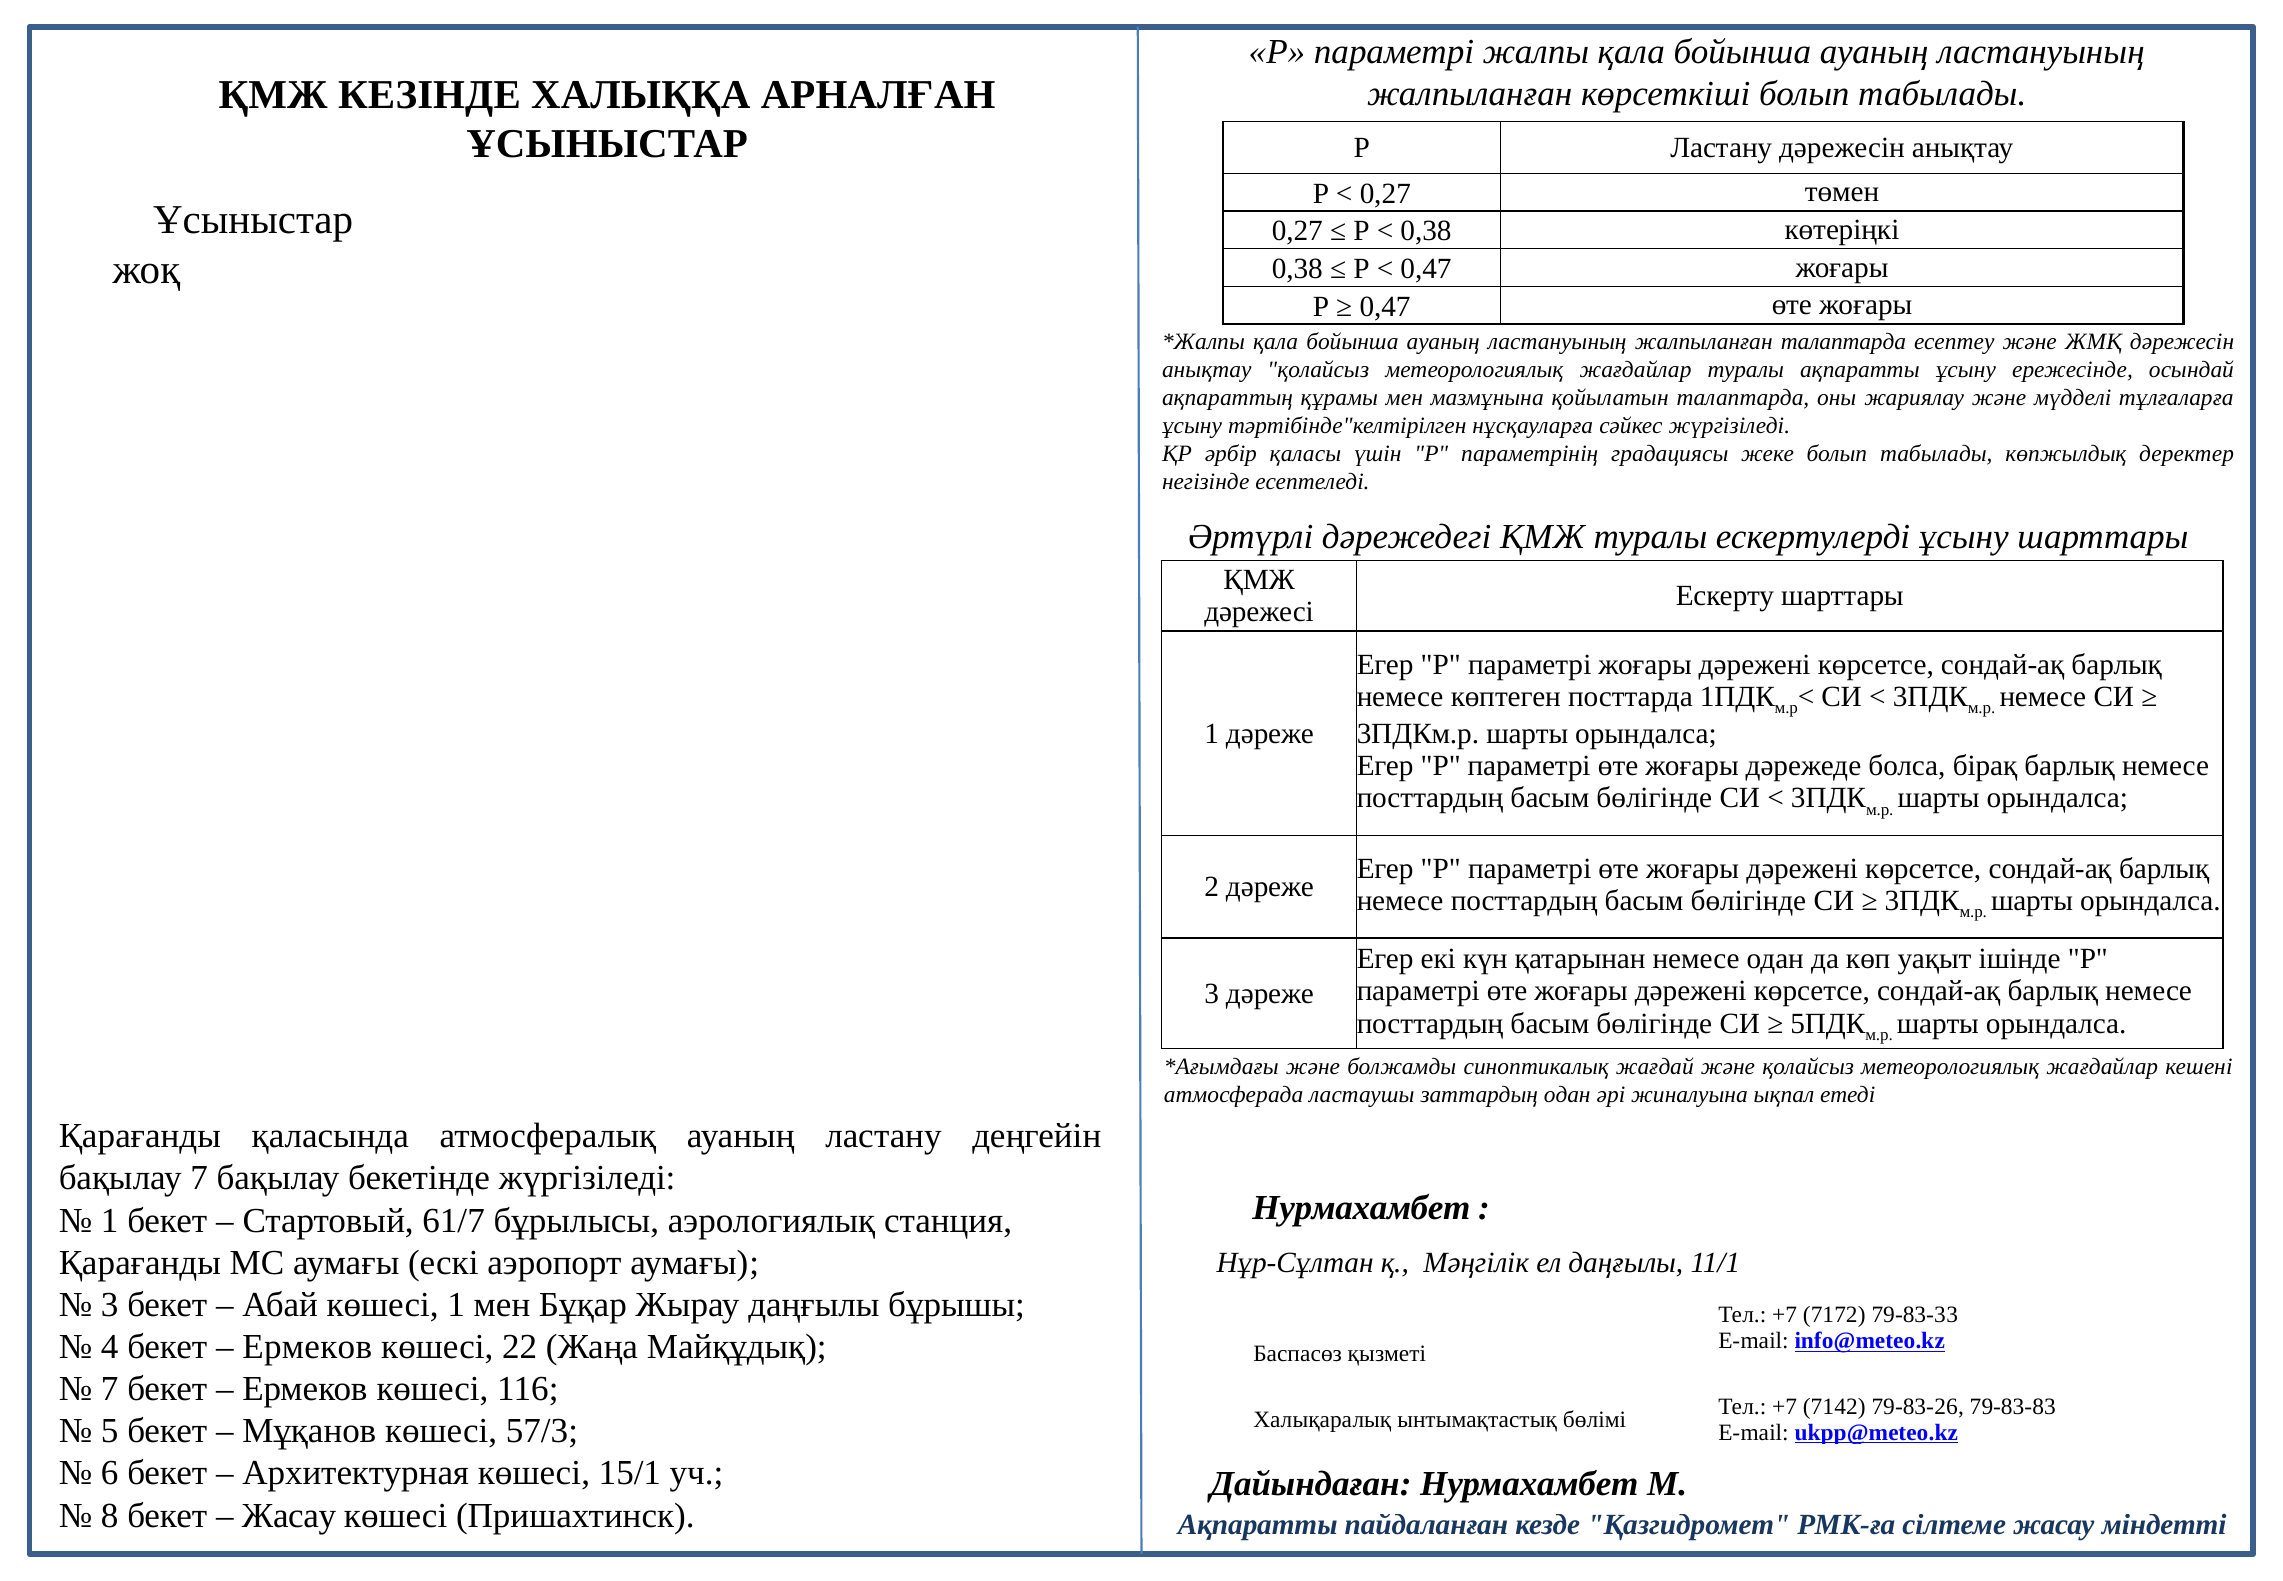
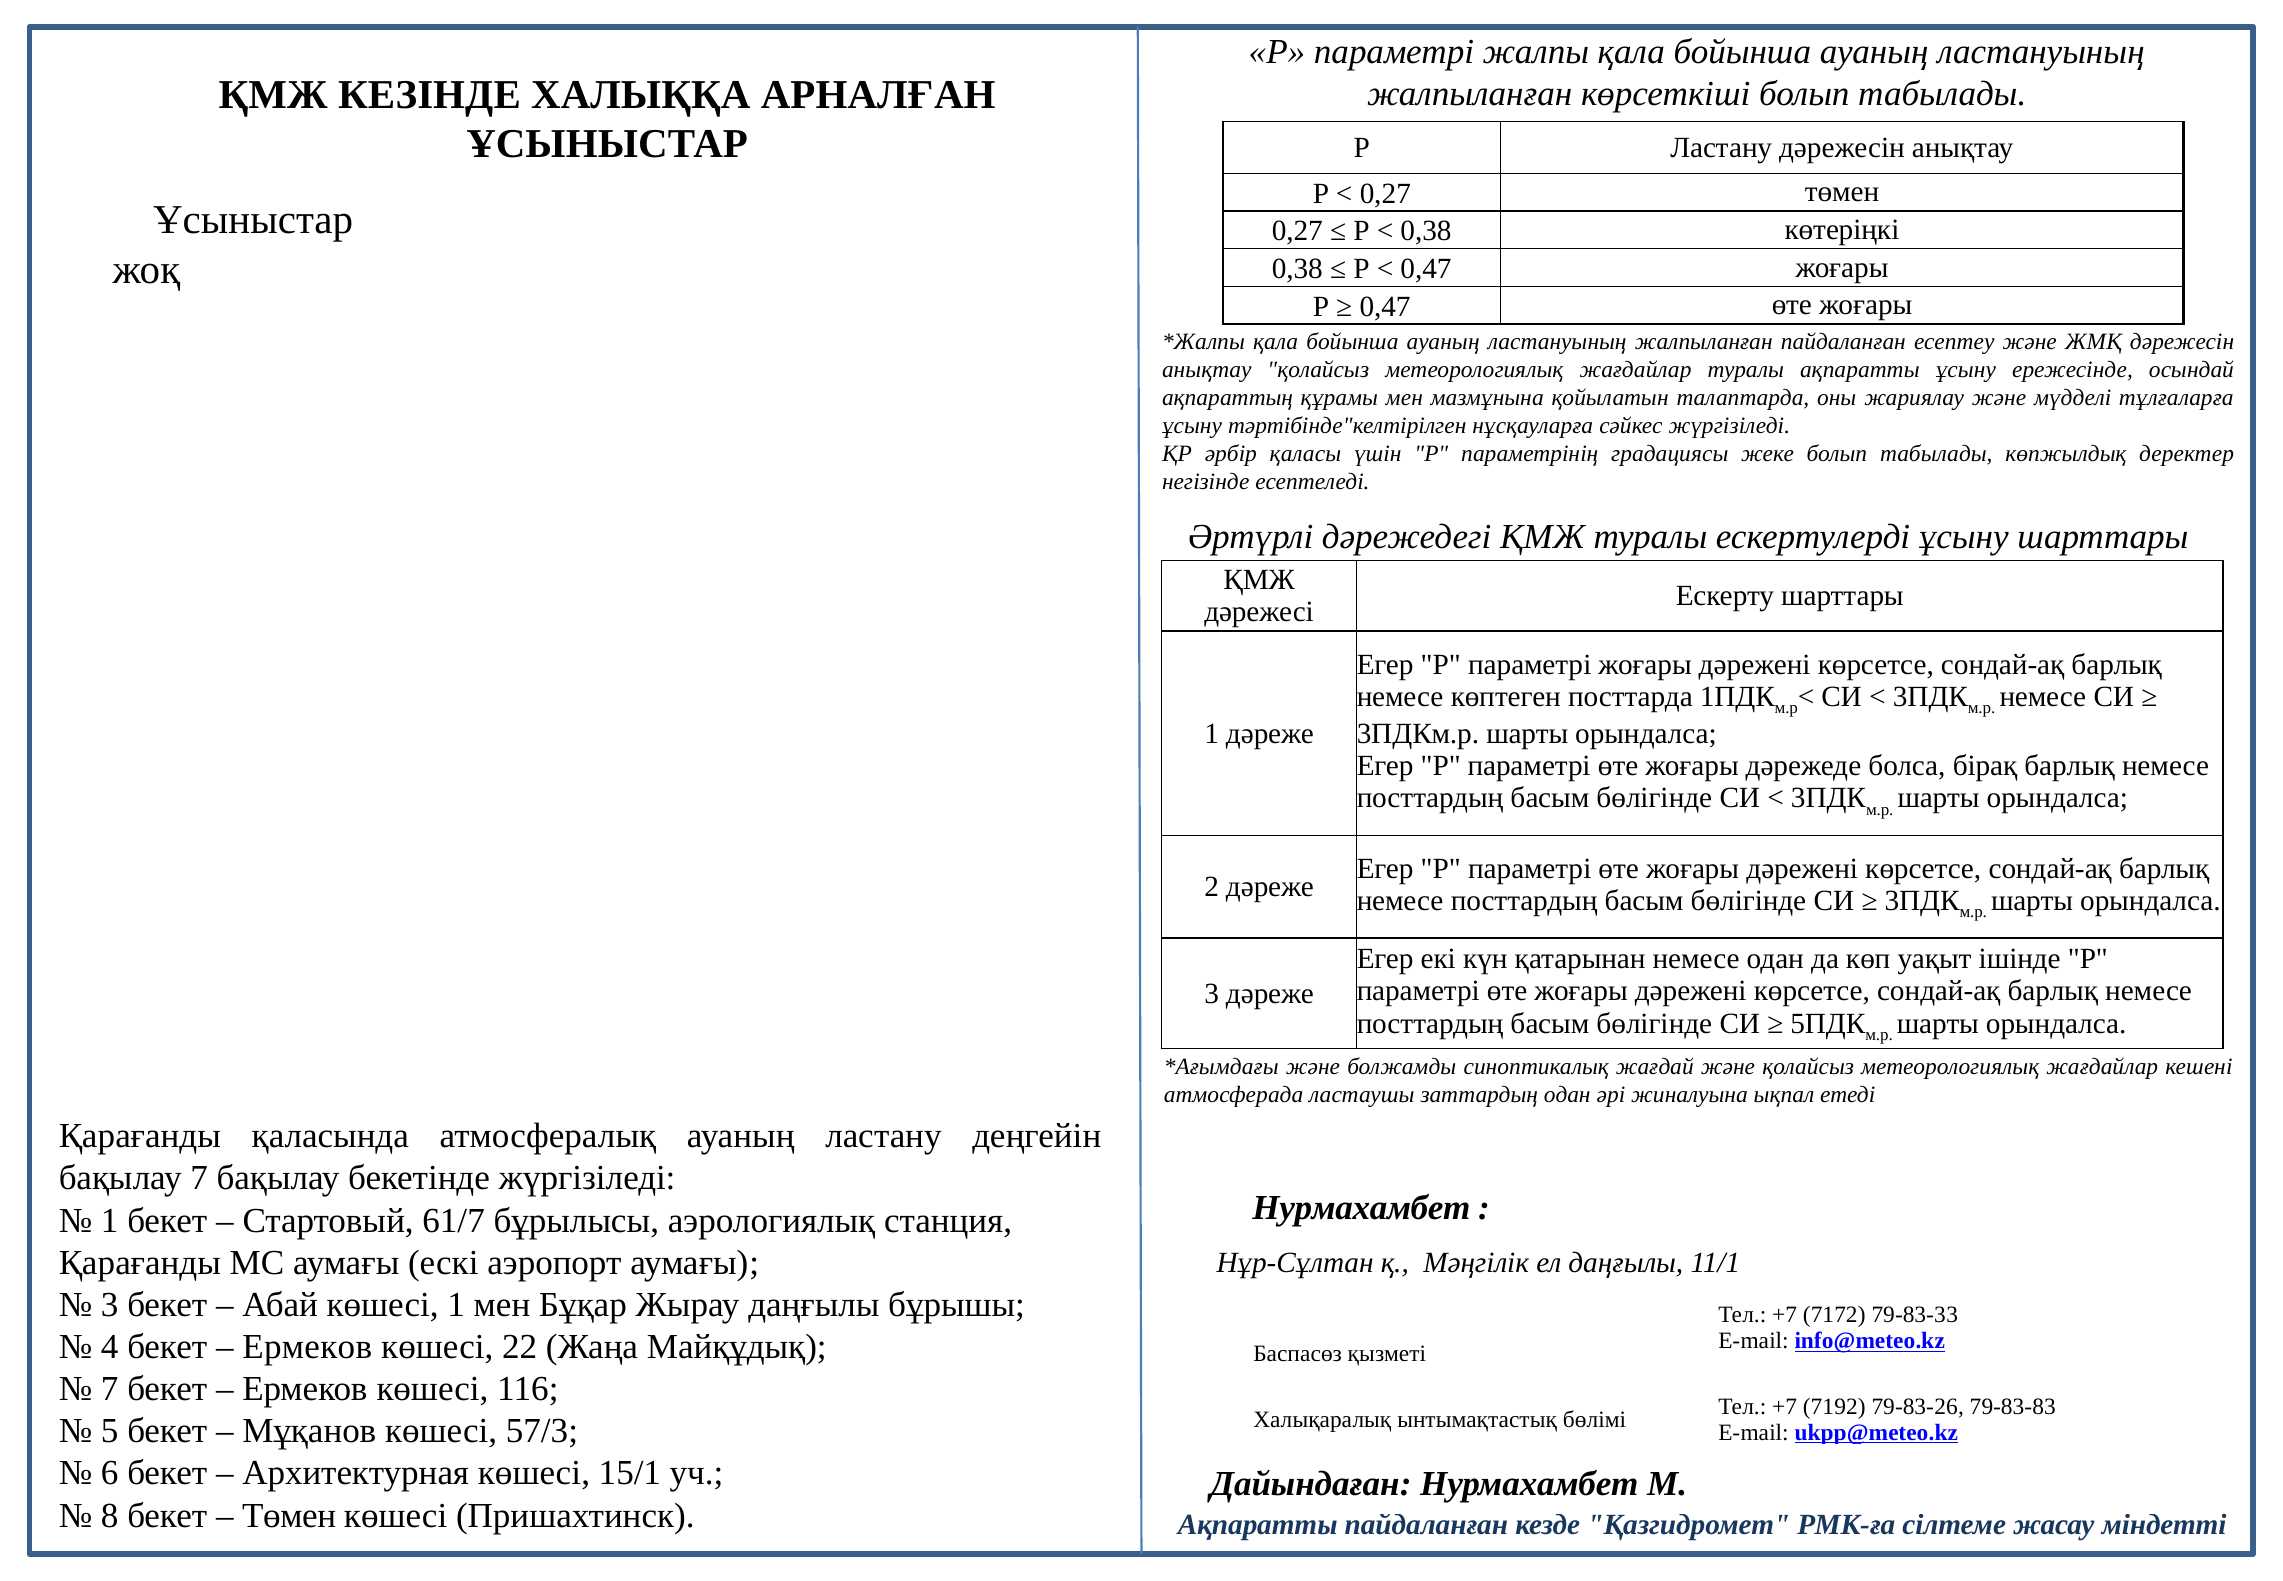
жалпыланған талаптарда: талаптарда -> пайдаланған
7142: 7142 -> 7192
Жасау at (289, 1515): Жасау -> Төмен
